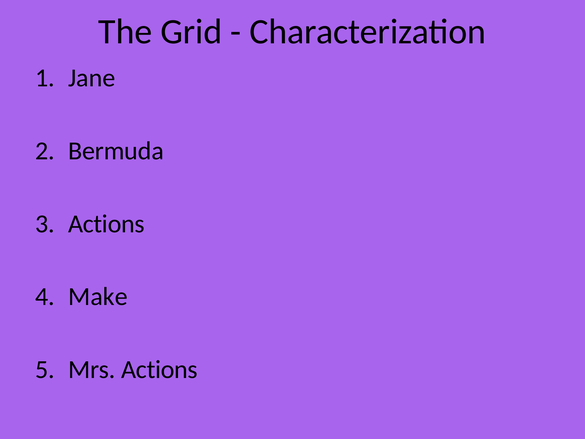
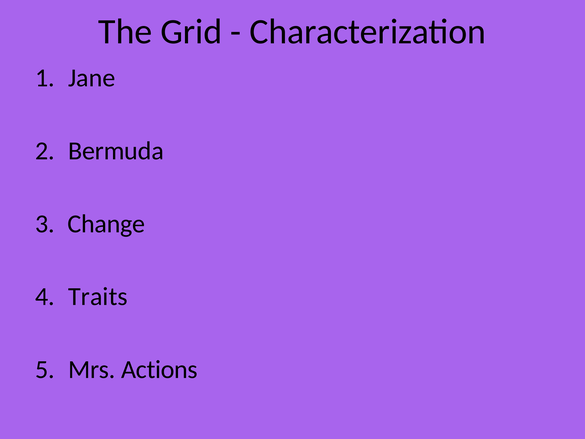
Actions at (106, 224): Actions -> Change
Make: Make -> Traits
